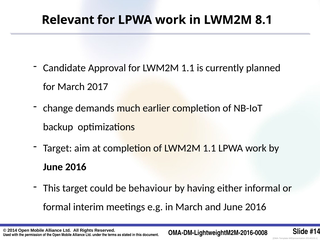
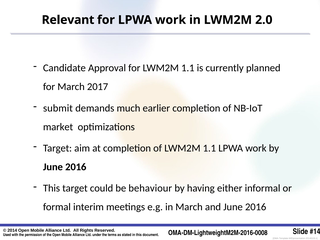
8.1: 8.1 -> 2.0
change: change -> submit
backup: backup -> market
